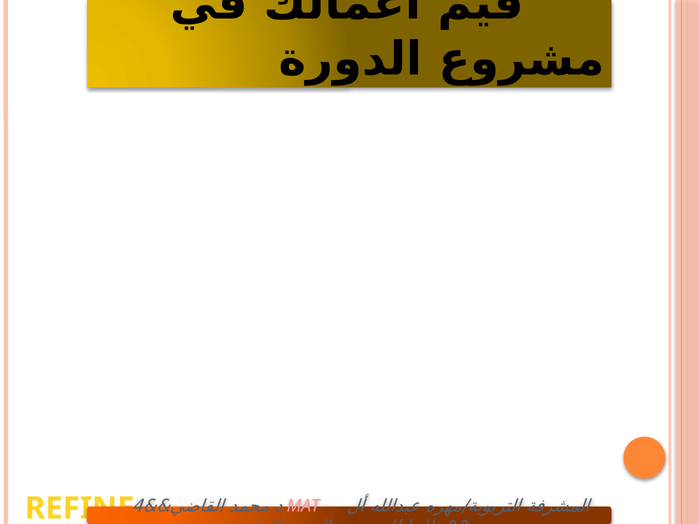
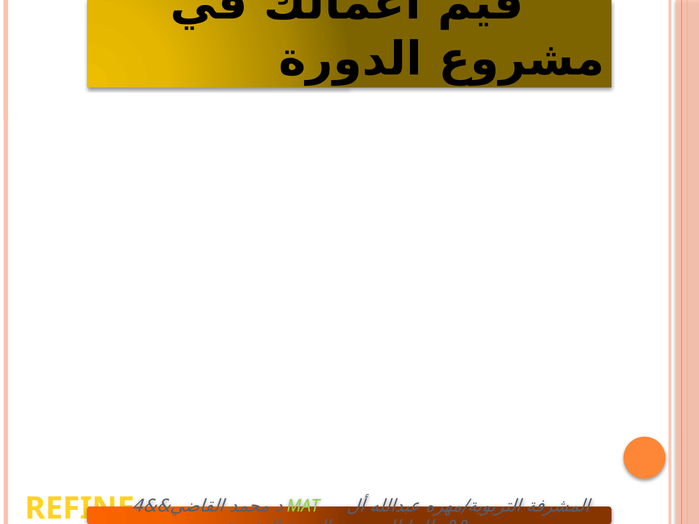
MAT colour: pink -> light green
